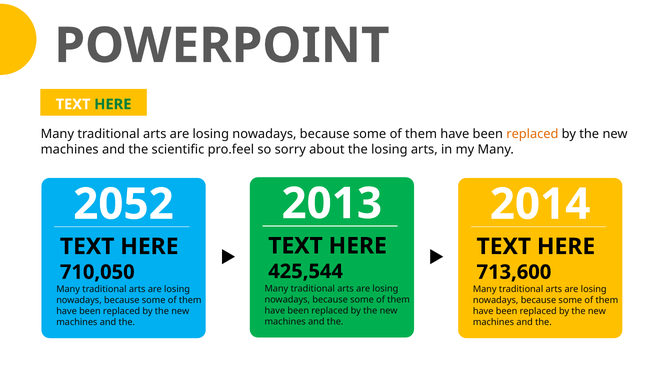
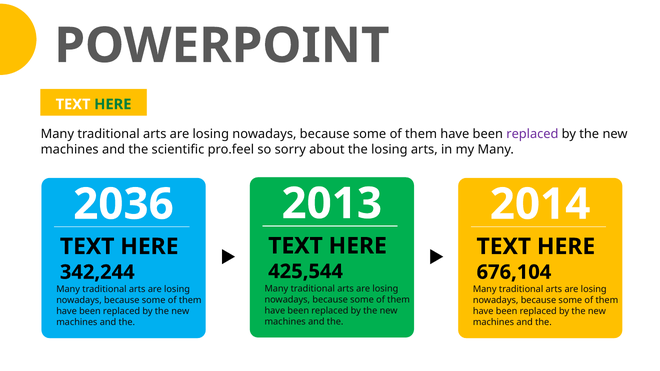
replaced at (532, 134) colour: orange -> purple
2052: 2052 -> 2036
710,050: 710,050 -> 342,244
713,600: 713,600 -> 676,104
